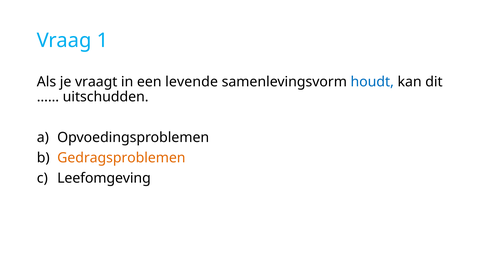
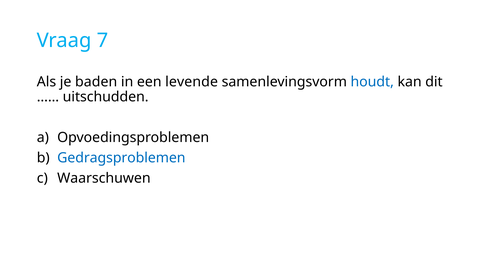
1: 1 -> 7
vraagt: vraagt -> baden
Gedragsproblemen colour: orange -> blue
Leefomgeving: Leefomgeving -> Waarschuwen
